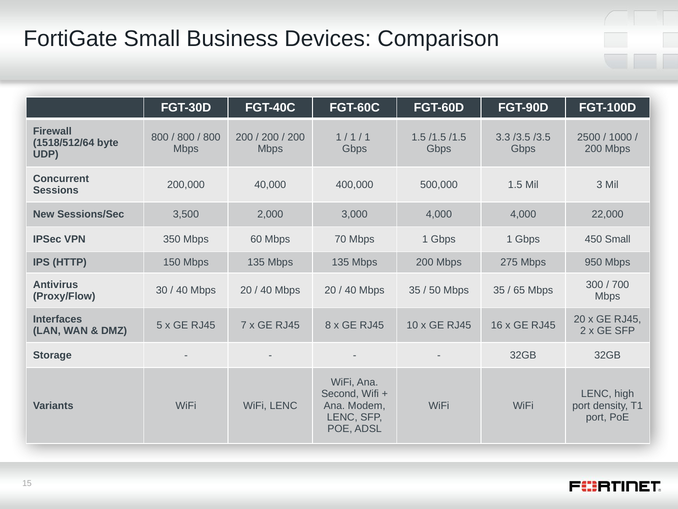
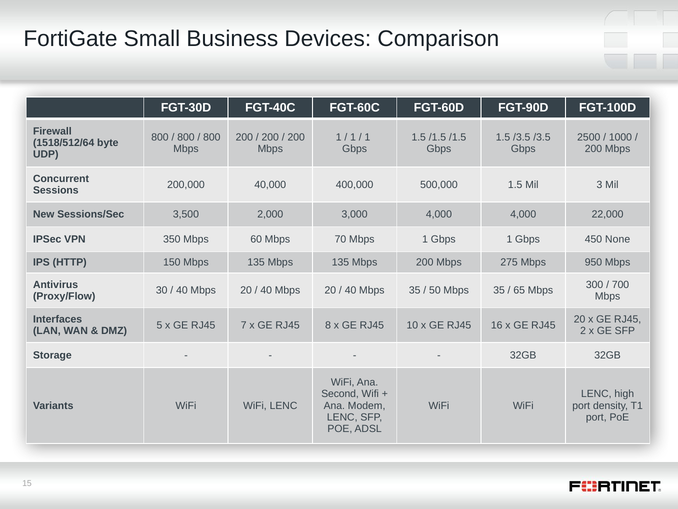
3.3 at (503, 137): 3.3 -> 1.5
450 Small: Small -> None
